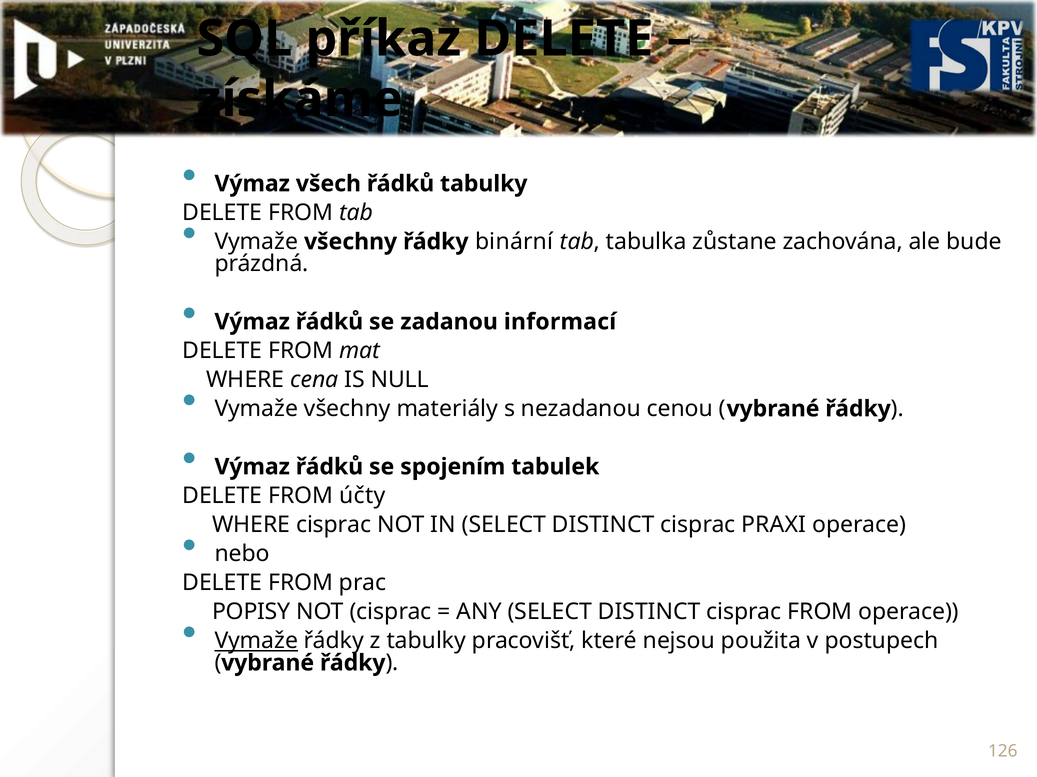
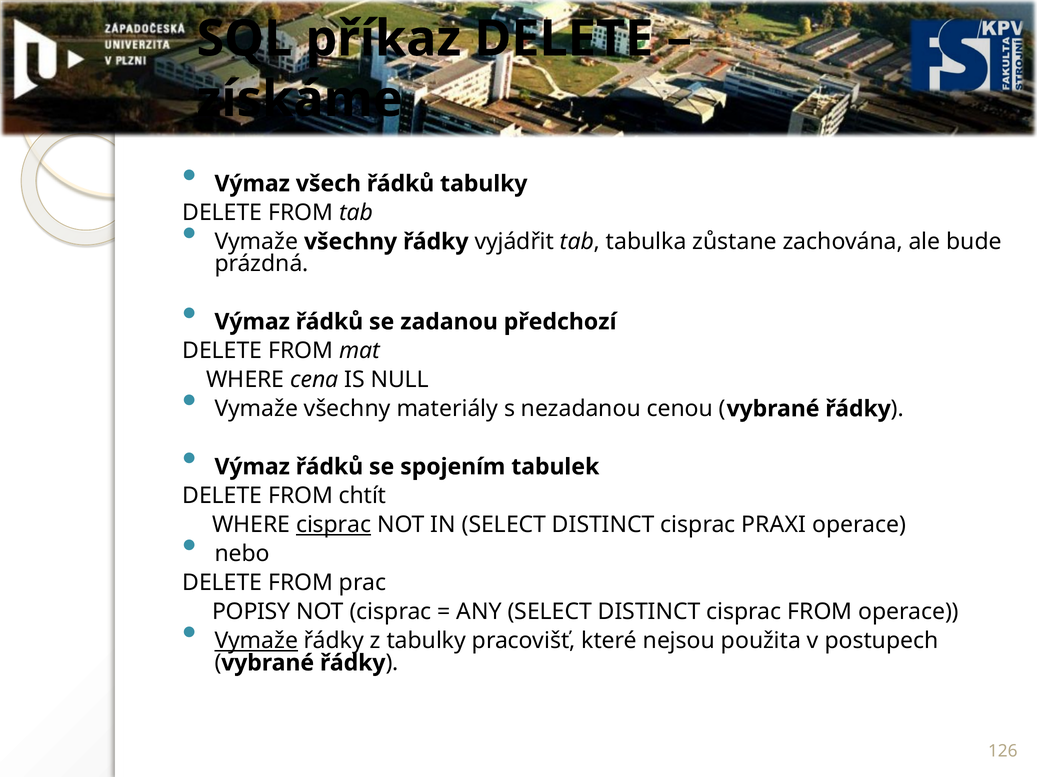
binární: binární -> vyjádřit
informací: informací -> předchozí
účty: účty -> chtít
cisprac at (334, 525) underline: none -> present
